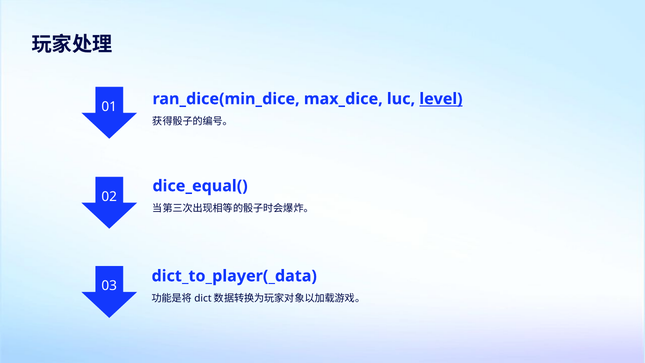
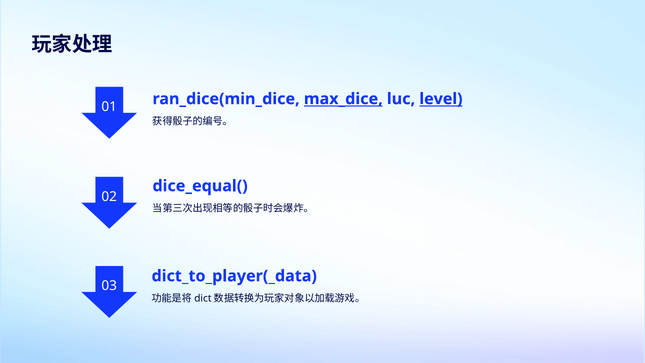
max_dice underline: none -> present
